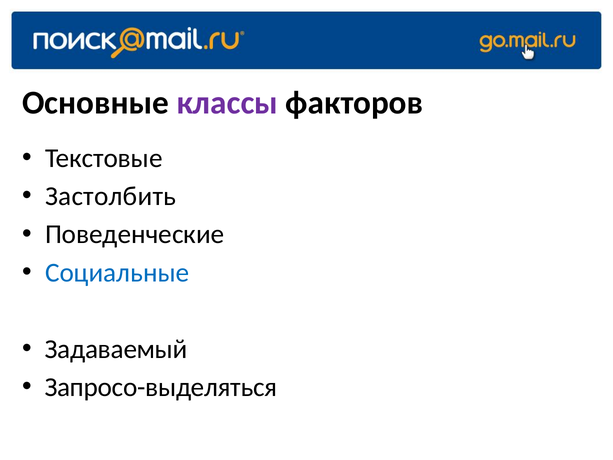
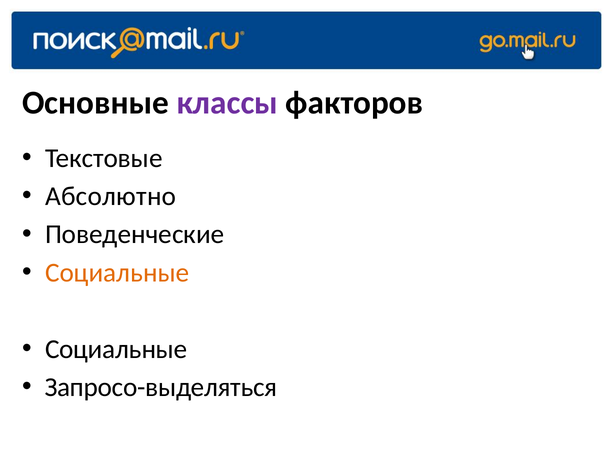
Застолбить: Застолбить -> Абсолютно
Социальные at (117, 273) colour: blue -> orange
Задаваемый at (116, 349): Задаваемый -> Социальные
